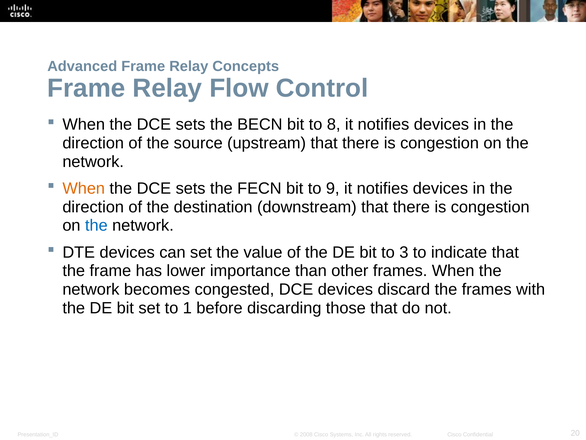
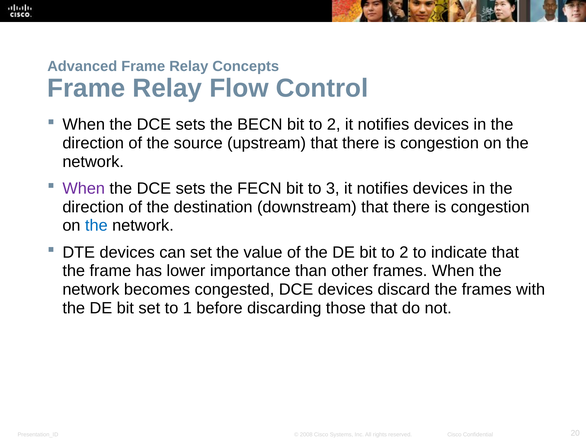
BECN bit to 8: 8 -> 2
When at (84, 188) colour: orange -> purple
9: 9 -> 3
DE bit to 3: 3 -> 2
